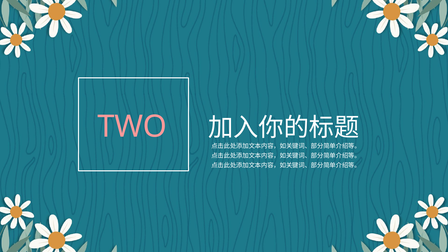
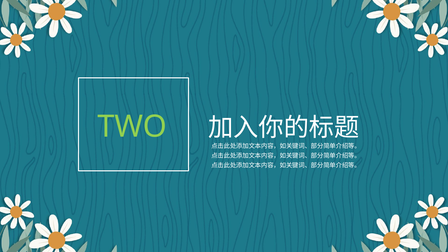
TWO colour: pink -> light green
